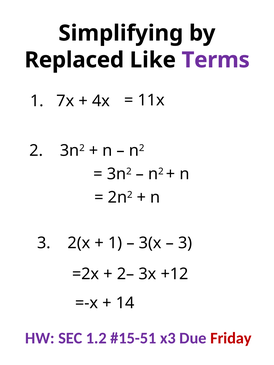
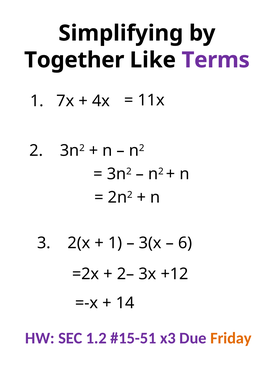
Replaced: Replaced -> Together
3 at (185, 243): 3 -> 6
Friday colour: red -> orange
